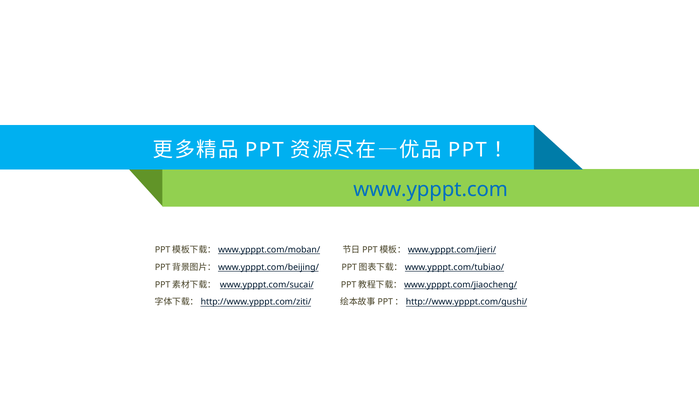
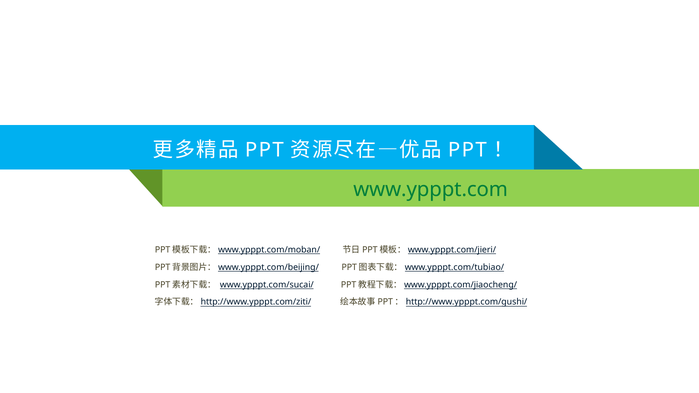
www.ypppt.com colour: blue -> green
